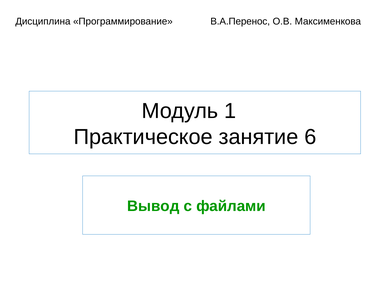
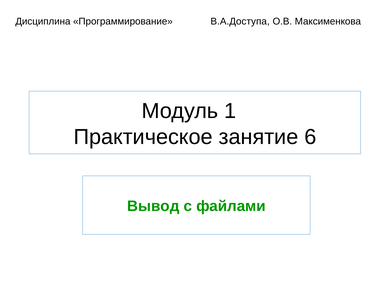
В.А.Перенос: В.А.Перенос -> В.А.Доступа
